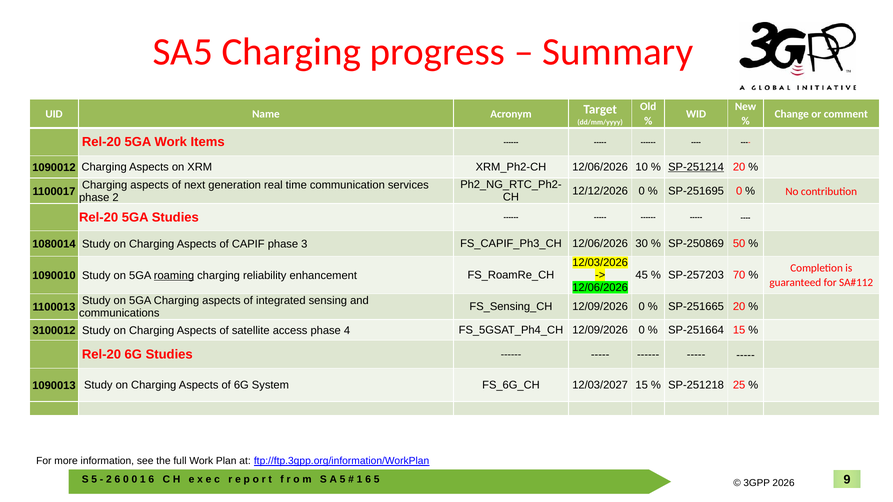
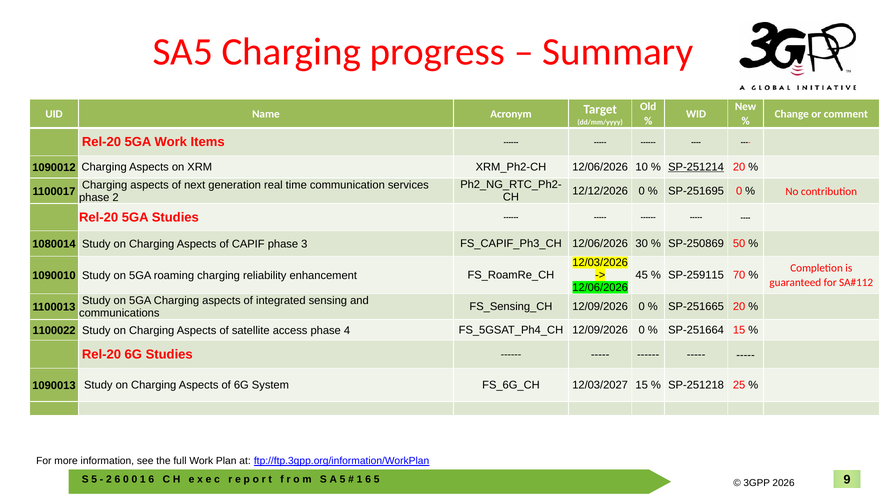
SP-257203: SP-257203 -> SP-259115
roaming underline: present -> none
3100012: 3100012 -> 1100022
